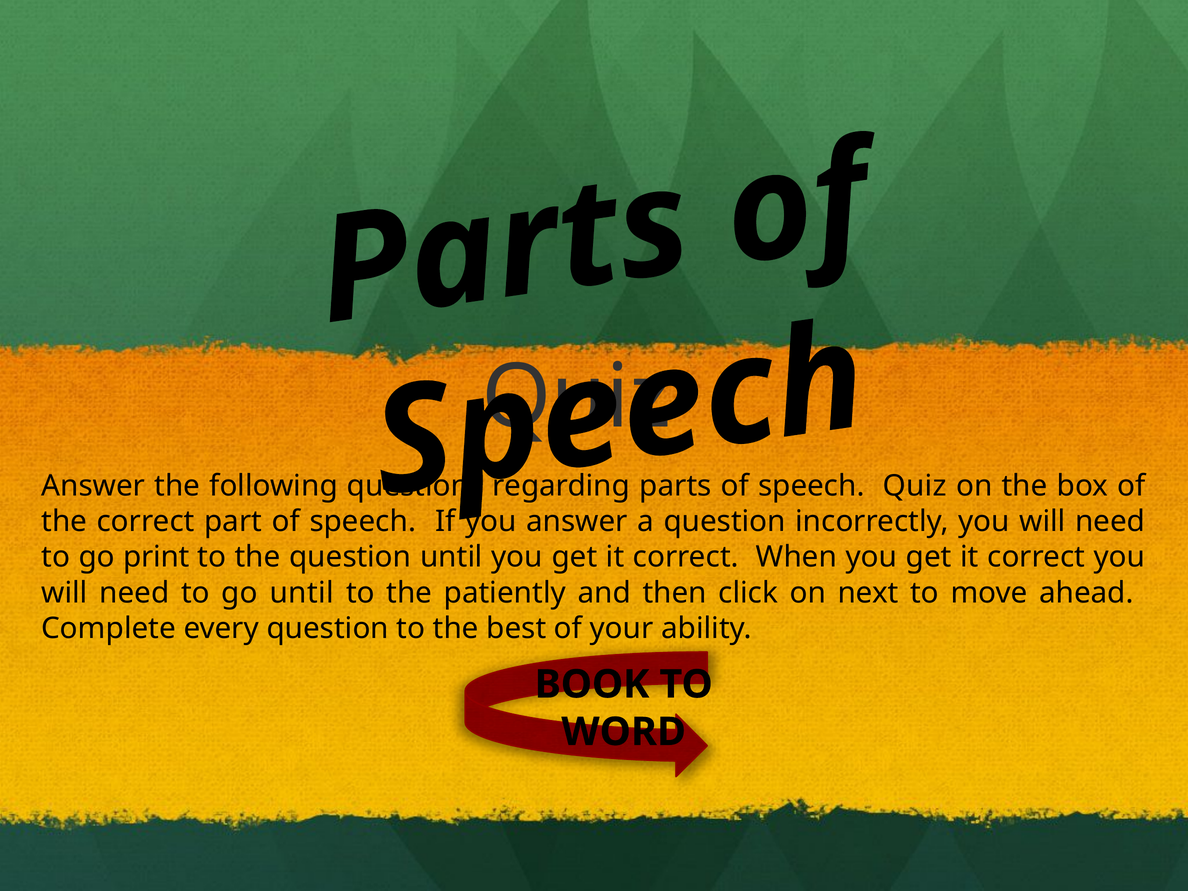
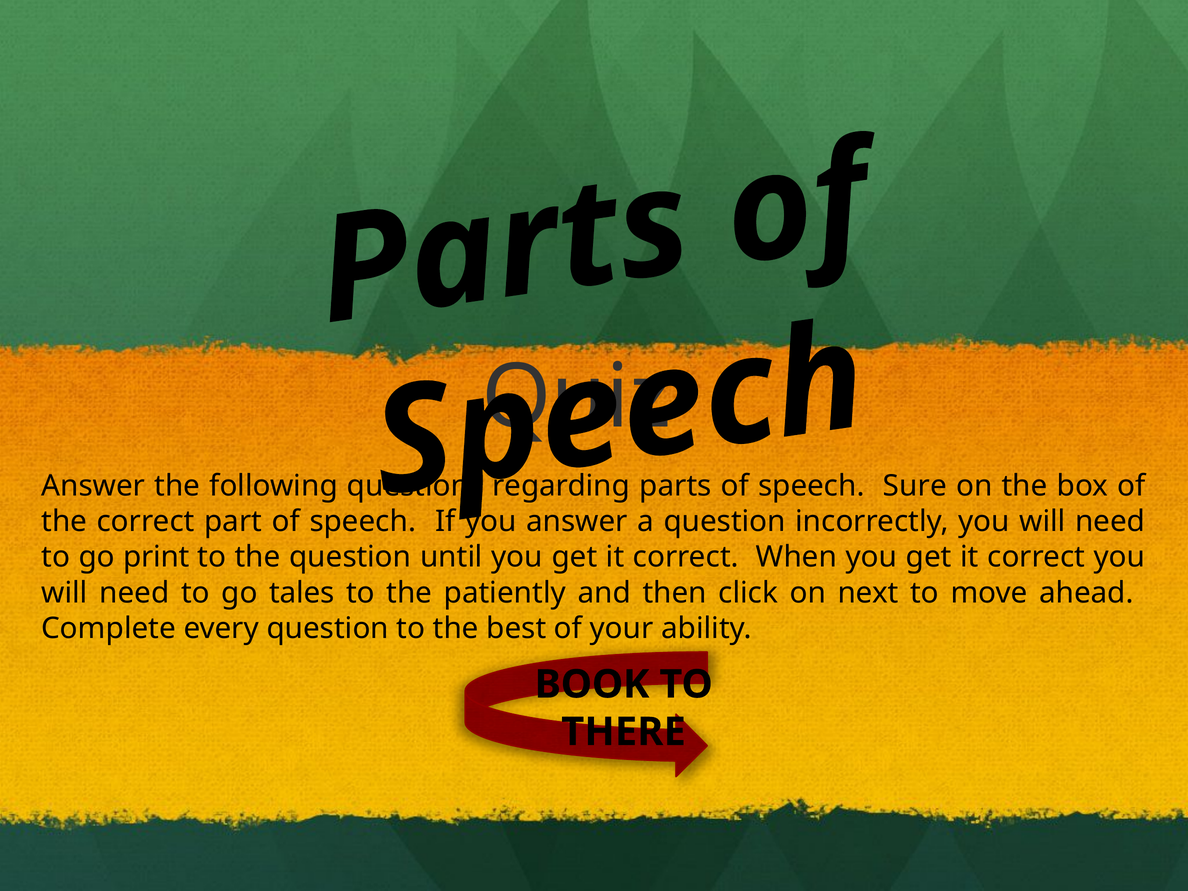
Quiz at (915, 486): Quiz -> Sure
go until: until -> tales
WORD: WORD -> THERE
